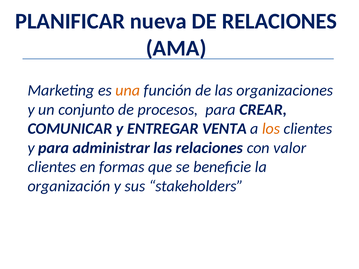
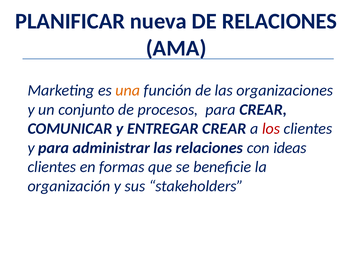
ENTREGAR VENTA: VENTA -> CREAR
los colour: orange -> red
valor: valor -> ideas
